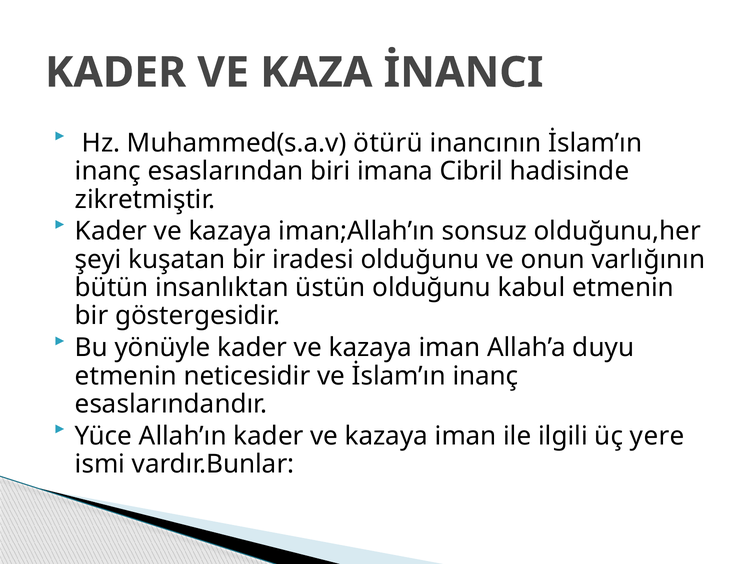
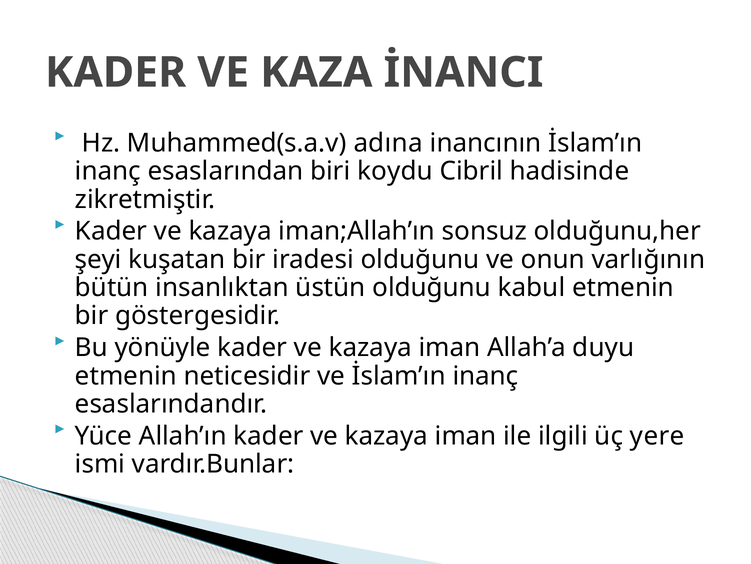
ötürü: ötürü -> adına
imana: imana -> koydu
